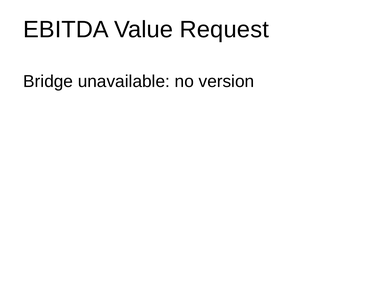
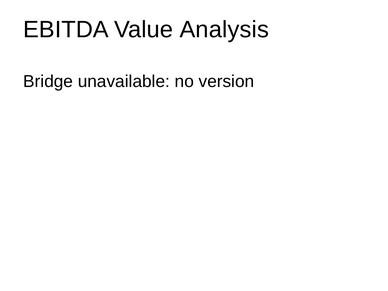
Request: Request -> Analysis
